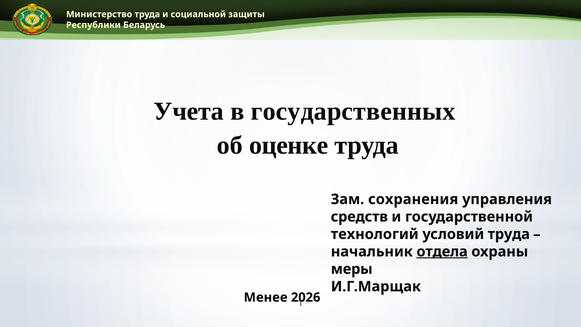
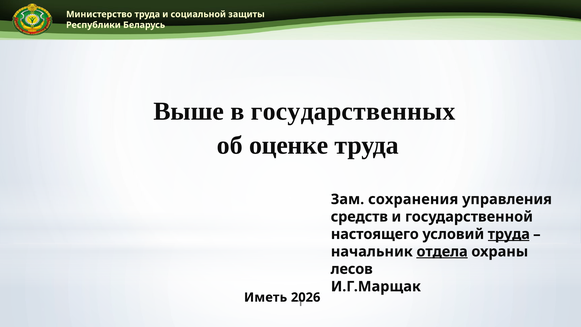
Учета: Учета -> Выше
технологий: технологий -> настоящего
труда at (509, 234) underline: none -> present
меры: меры -> лесов
Менее: Менее -> Иметь
